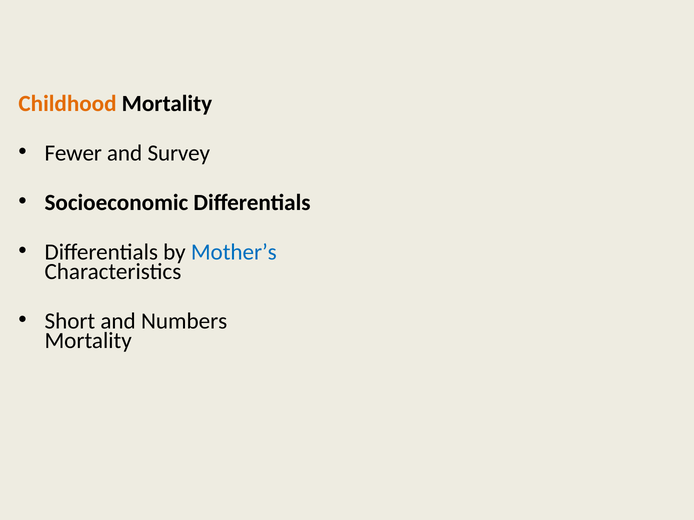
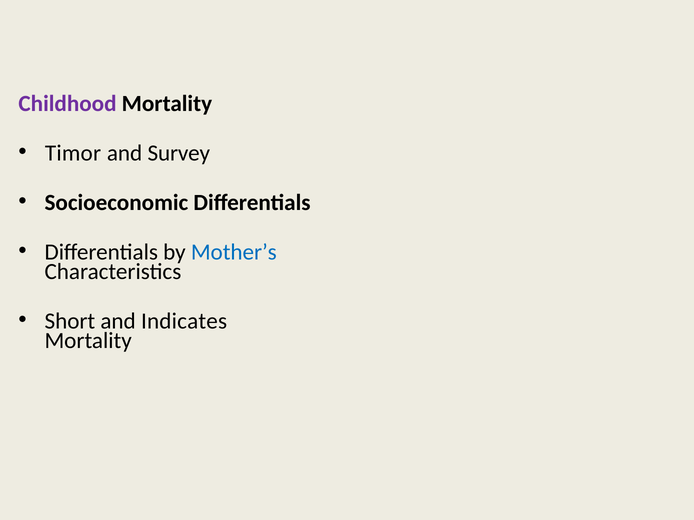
Childhood colour: orange -> purple
Fewer: Fewer -> Timor
Numbers: Numbers -> Indicates
